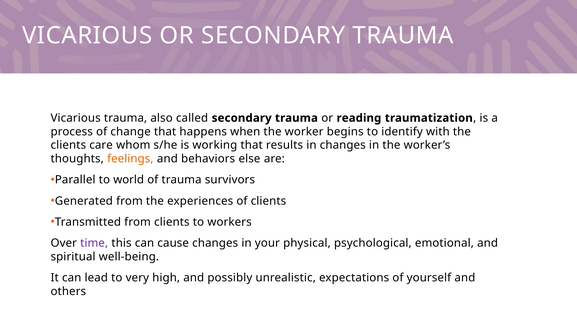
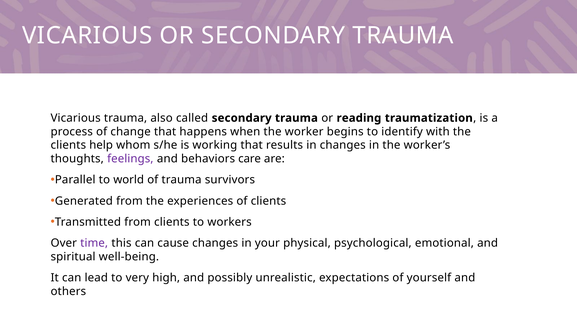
care: care -> help
feelings colour: orange -> purple
else: else -> care
